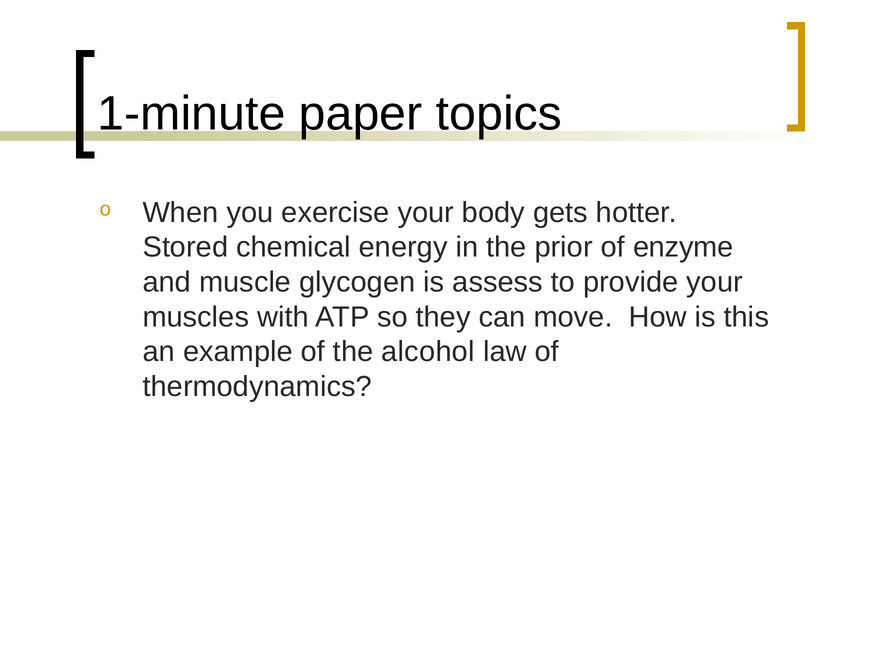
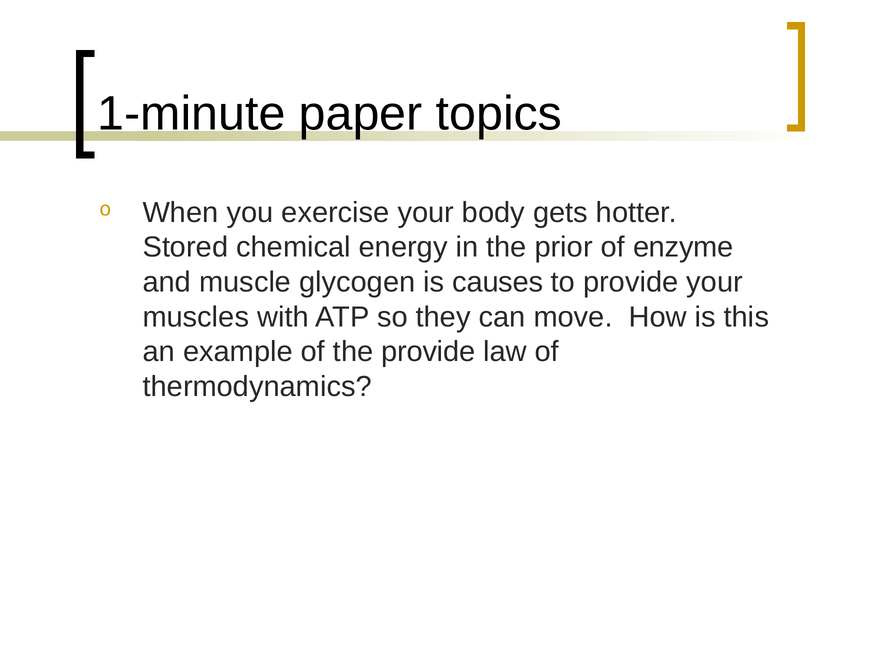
assess: assess -> causes
the alcohol: alcohol -> provide
